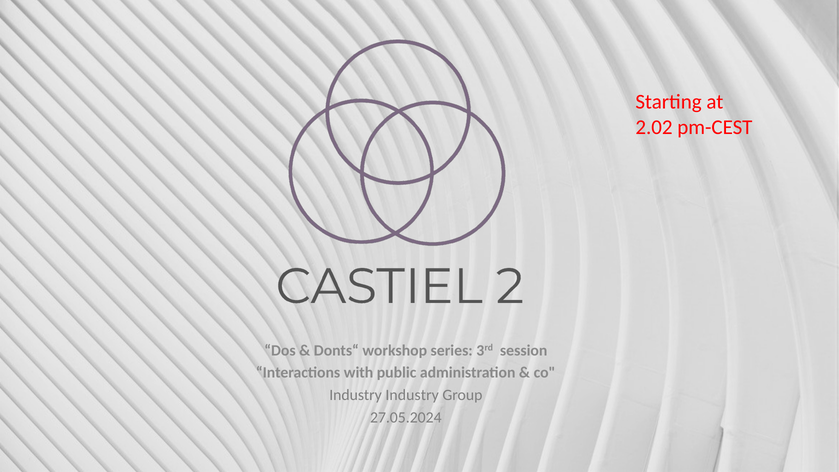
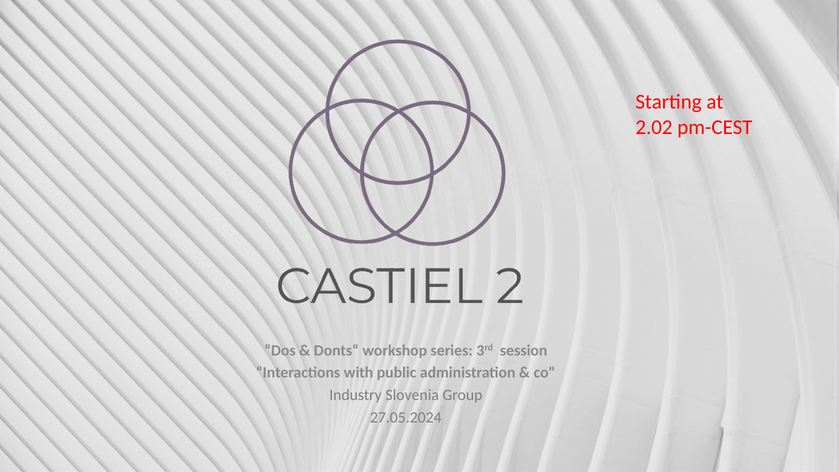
Industry Industry: Industry -> Slovenia
